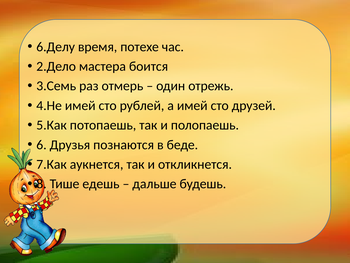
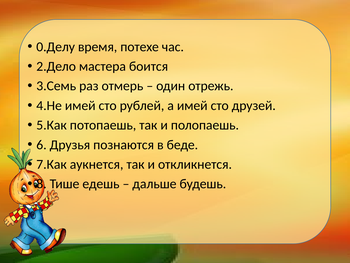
6.Делу: 6.Делу -> 0.Делу
